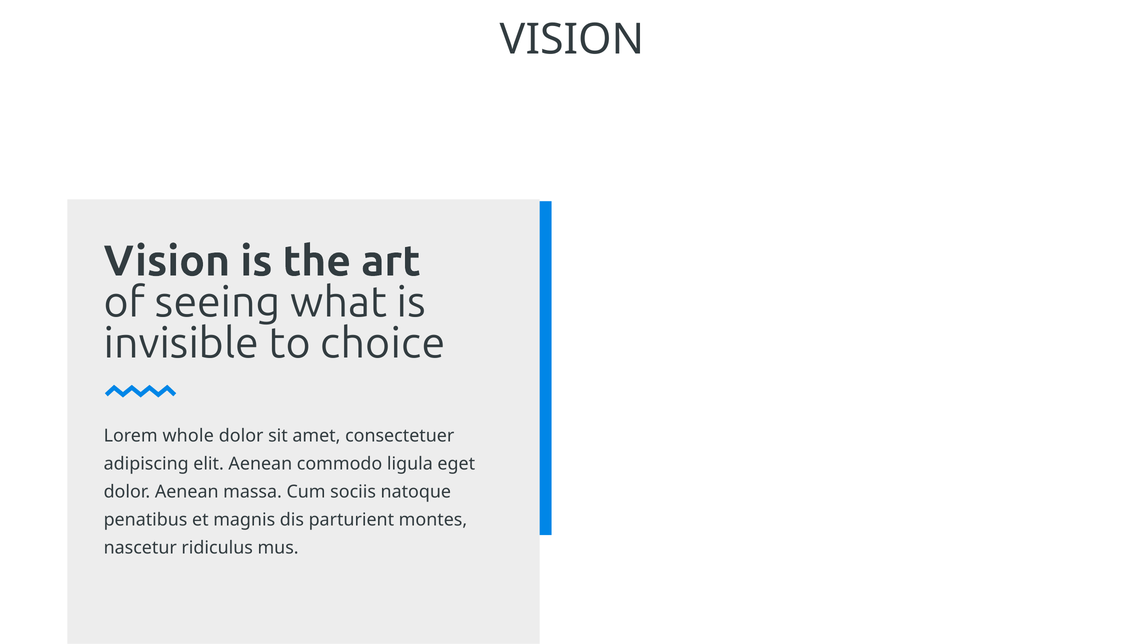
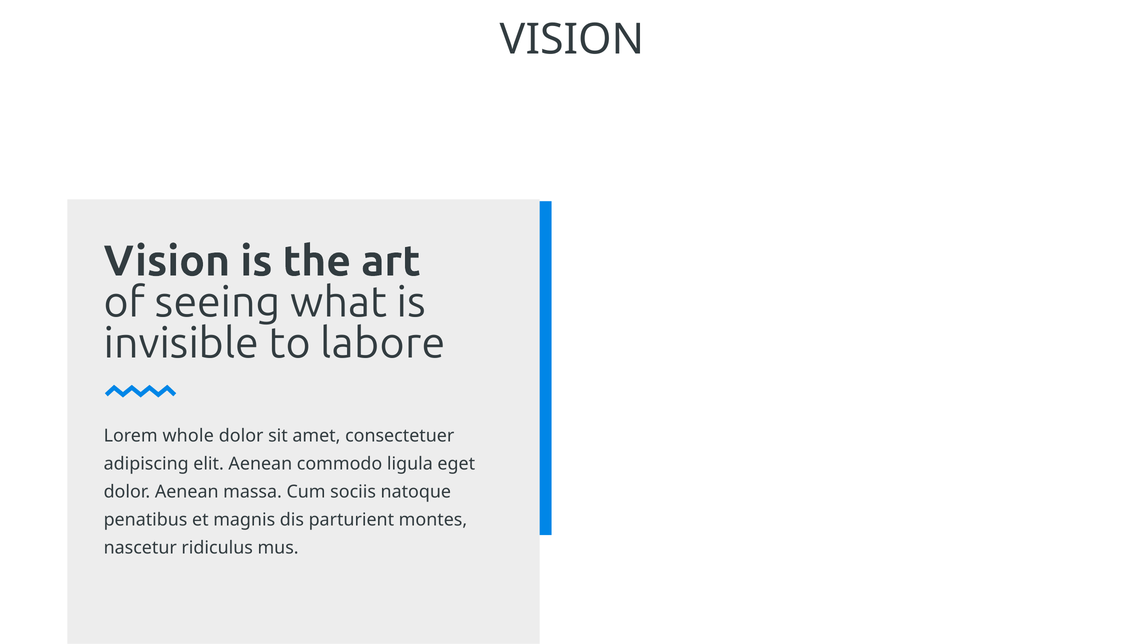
choice: choice -> labore
